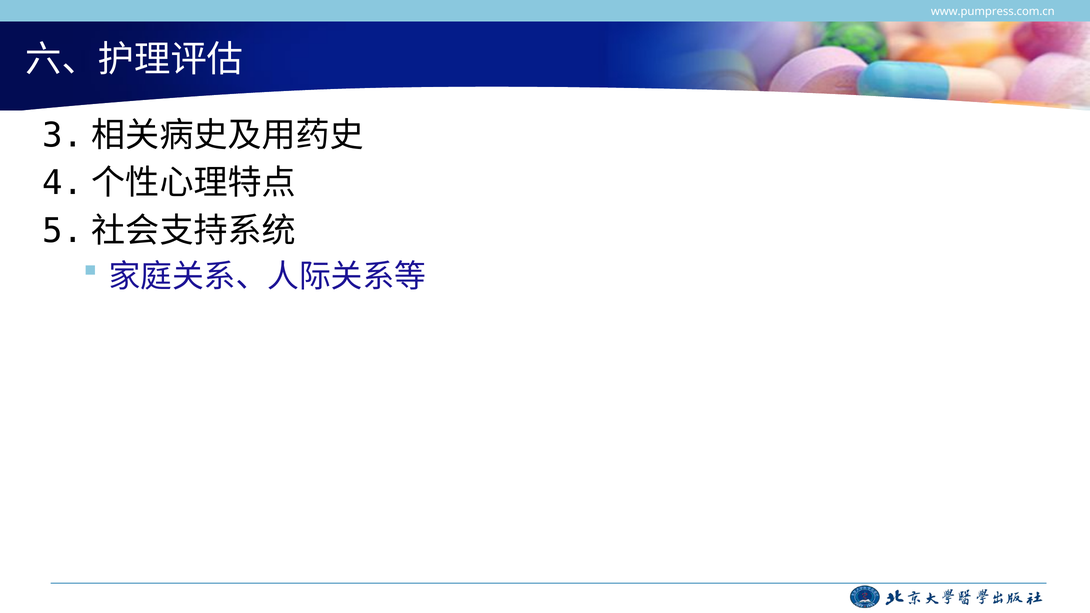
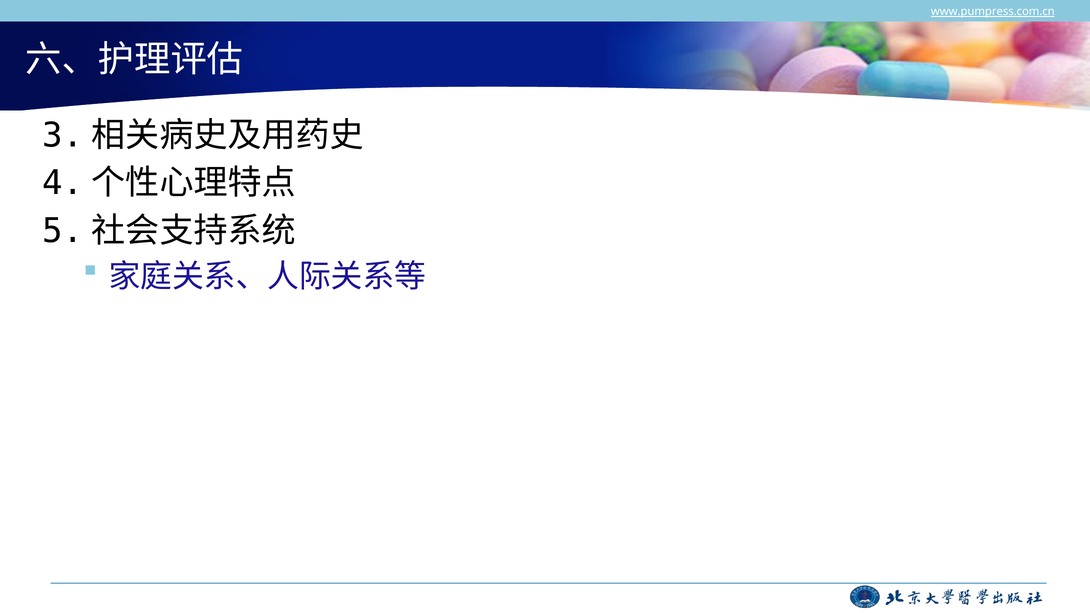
www.pumpress.com.cn underline: none -> present
